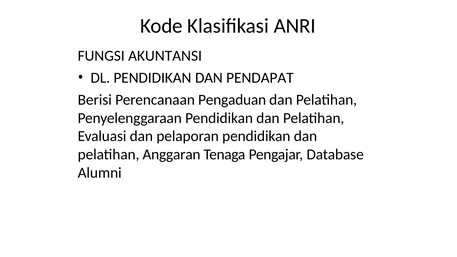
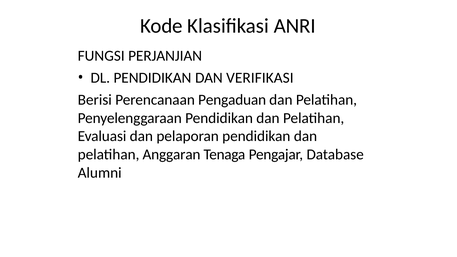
AKUNTANSI: AKUNTANSI -> PERJANJIAN
PENDAPAT: PENDAPAT -> VERIFIKASI
